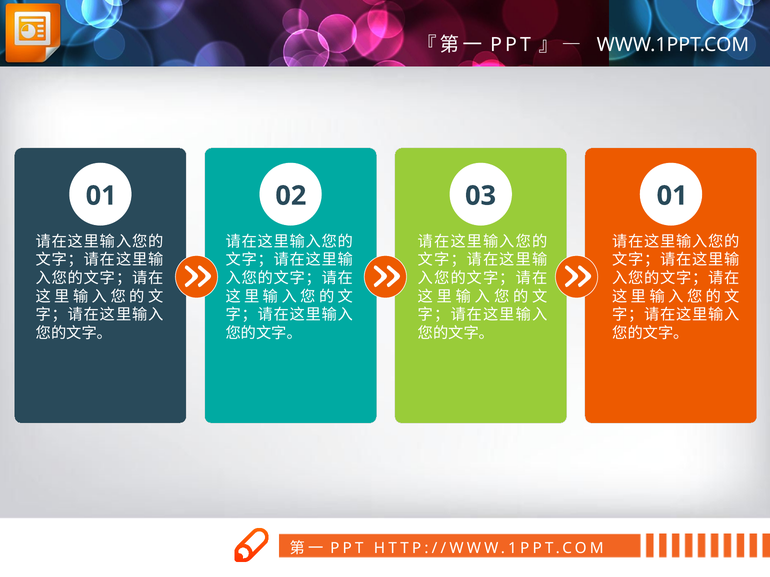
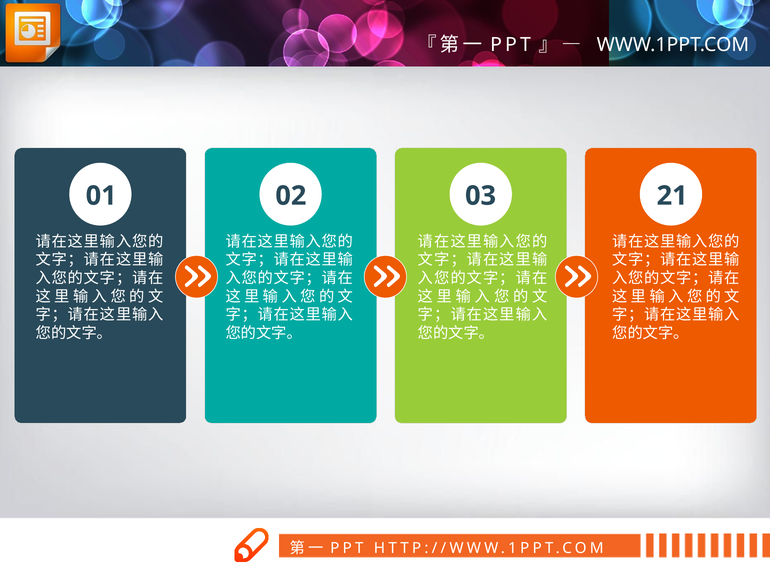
03 01: 01 -> 21
